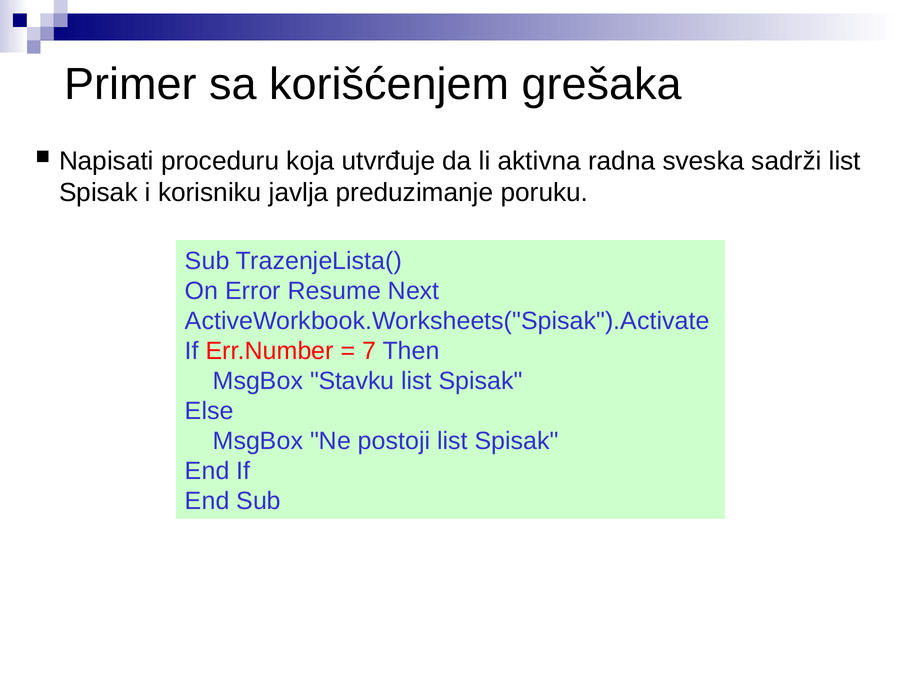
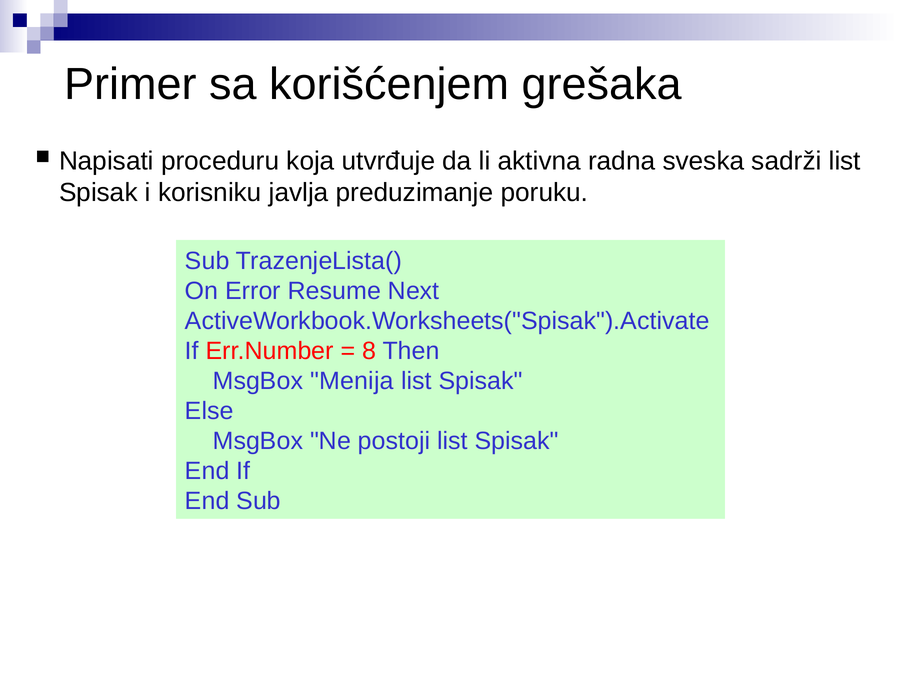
7: 7 -> 8
Stavku: Stavku -> Menija
